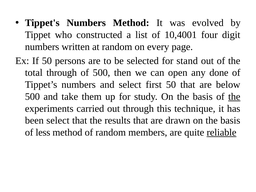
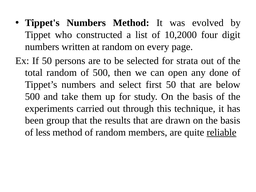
10,4001: 10,4001 -> 10,2000
stand: stand -> strata
total through: through -> random
the at (234, 97) underline: present -> none
been select: select -> group
